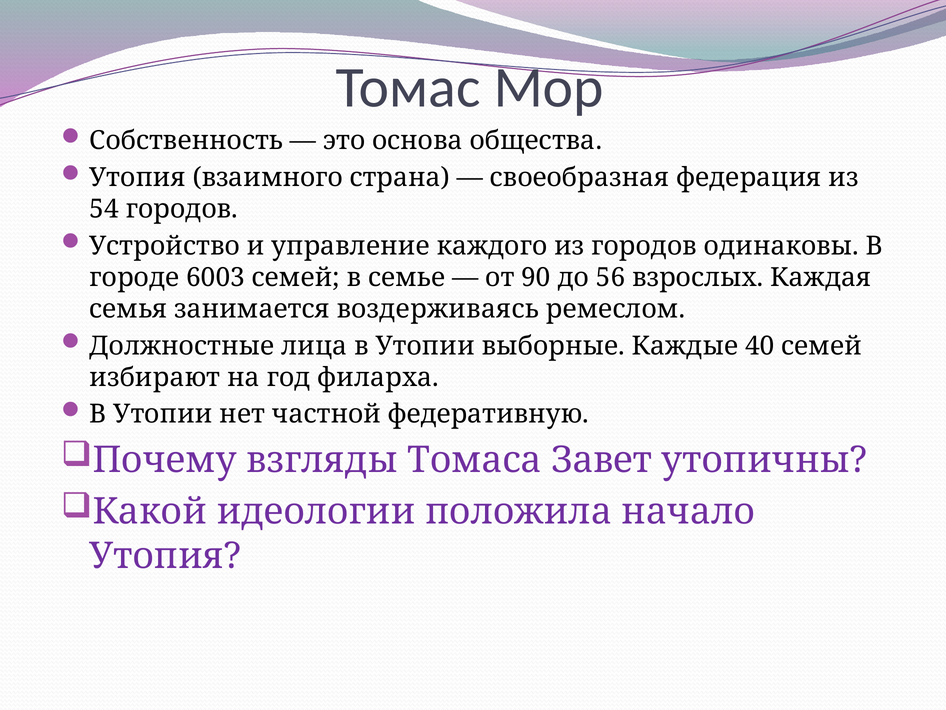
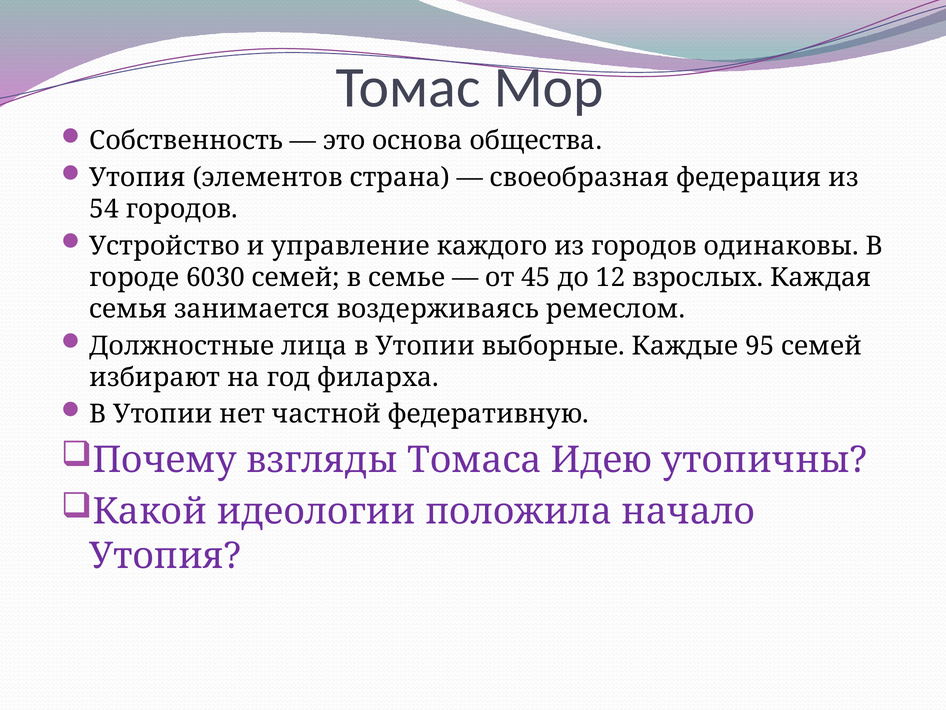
взаимного: взаимного -> элементов
6003: 6003 -> 6030
90: 90 -> 45
56: 56 -> 12
40: 40 -> 95
Завет: Завет -> Идею
